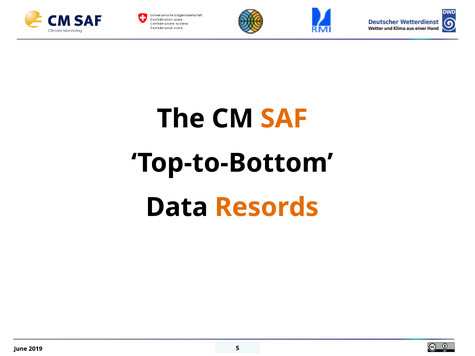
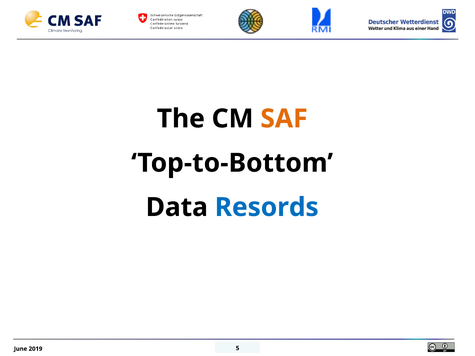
Resords colour: orange -> blue
